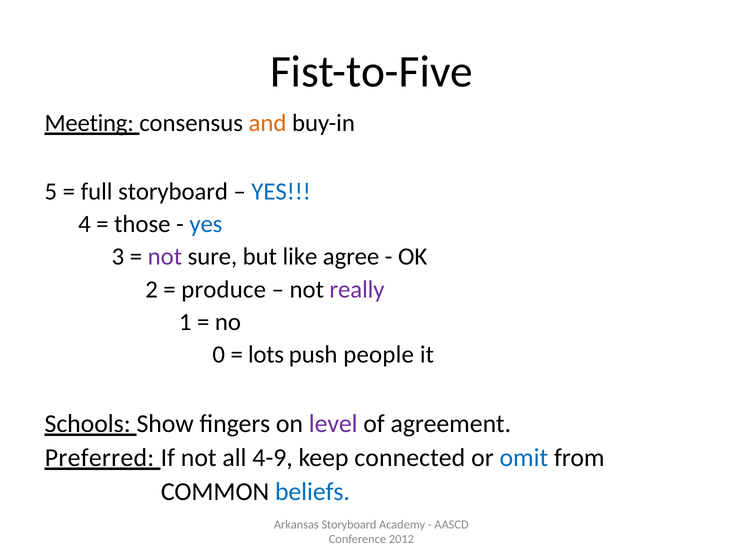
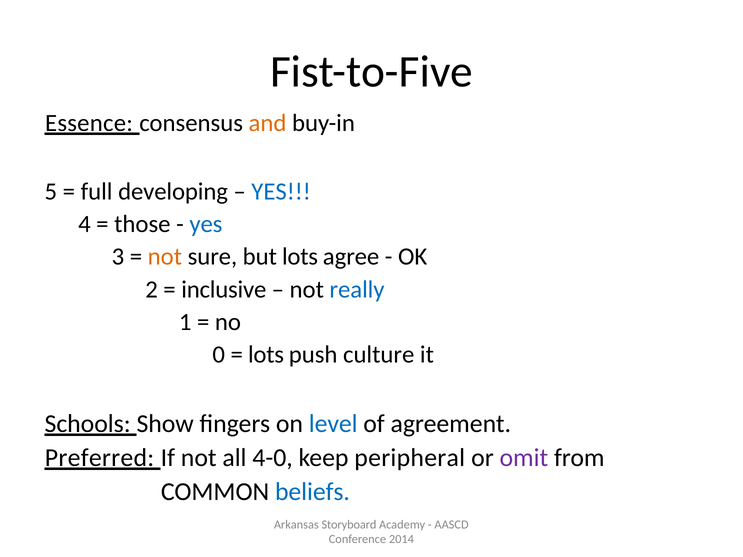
Meeting: Meeting -> Essence
full storyboard: storyboard -> developing
not at (165, 257) colour: purple -> orange
but like: like -> lots
produce: produce -> inclusive
really colour: purple -> blue
people: people -> culture
level colour: purple -> blue
4-9: 4-9 -> 4-0
connected: connected -> peripheral
omit colour: blue -> purple
2012: 2012 -> 2014
